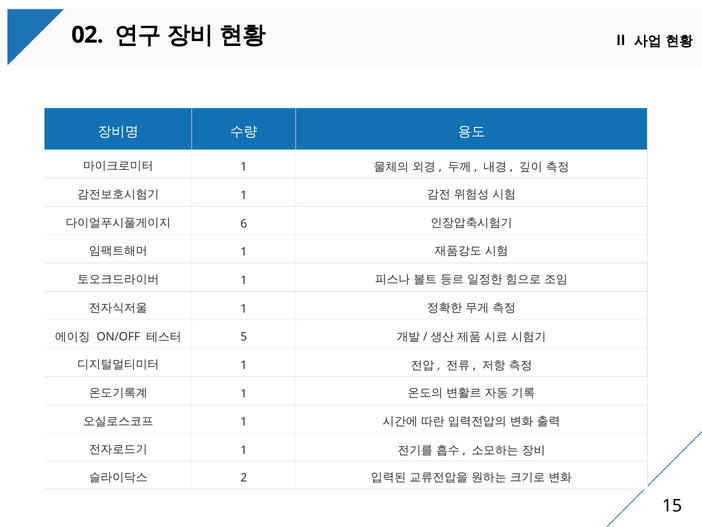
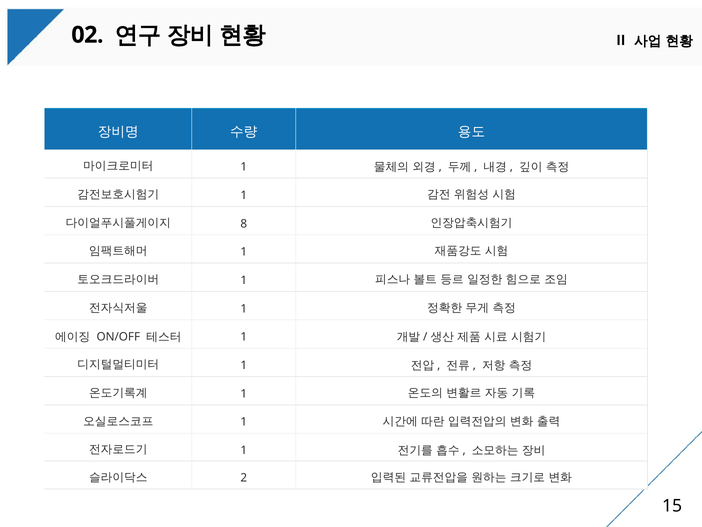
6: 6 -> 8
5 at (244, 337): 5 -> 1
